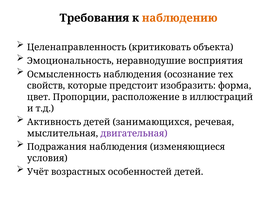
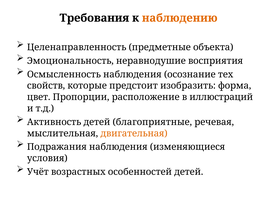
критиковать: критиковать -> предметные
занимающихся: занимающихся -> благоприятные
двигательная colour: purple -> orange
